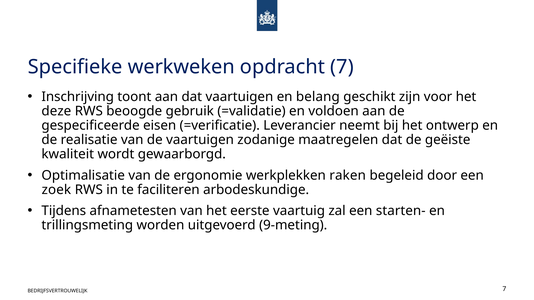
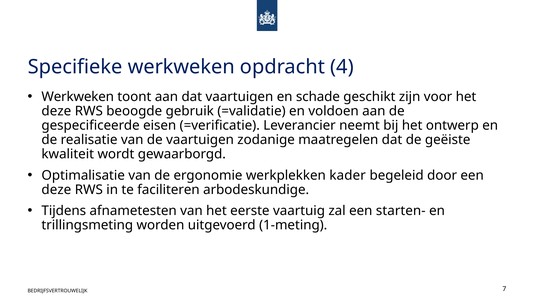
opdracht 7: 7 -> 4
Inschrijving at (78, 97): Inschrijving -> Werkweken
belang: belang -> schade
raken: raken -> kader
zoek at (56, 190): zoek -> deze
9-meting: 9-meting -> 1-meting
